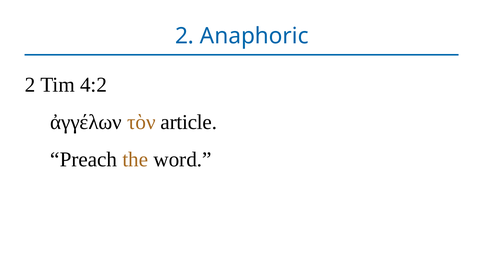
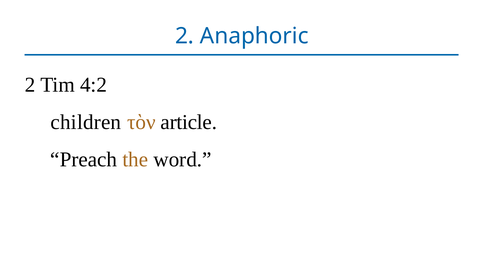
ἀγγέλων: ἀγγέλων -> children
